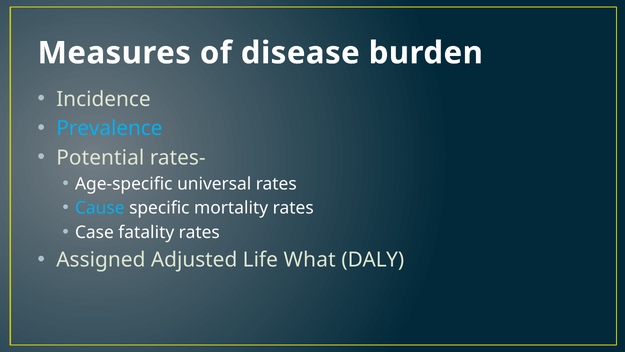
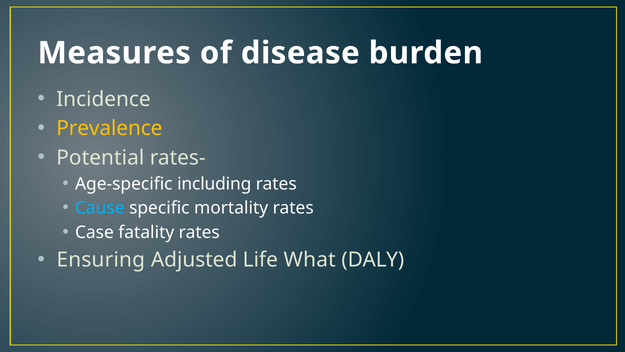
Prevalence colour: light blue -> yellow
universal: universal -> including
Assigned: Assigned -> Ensuring
